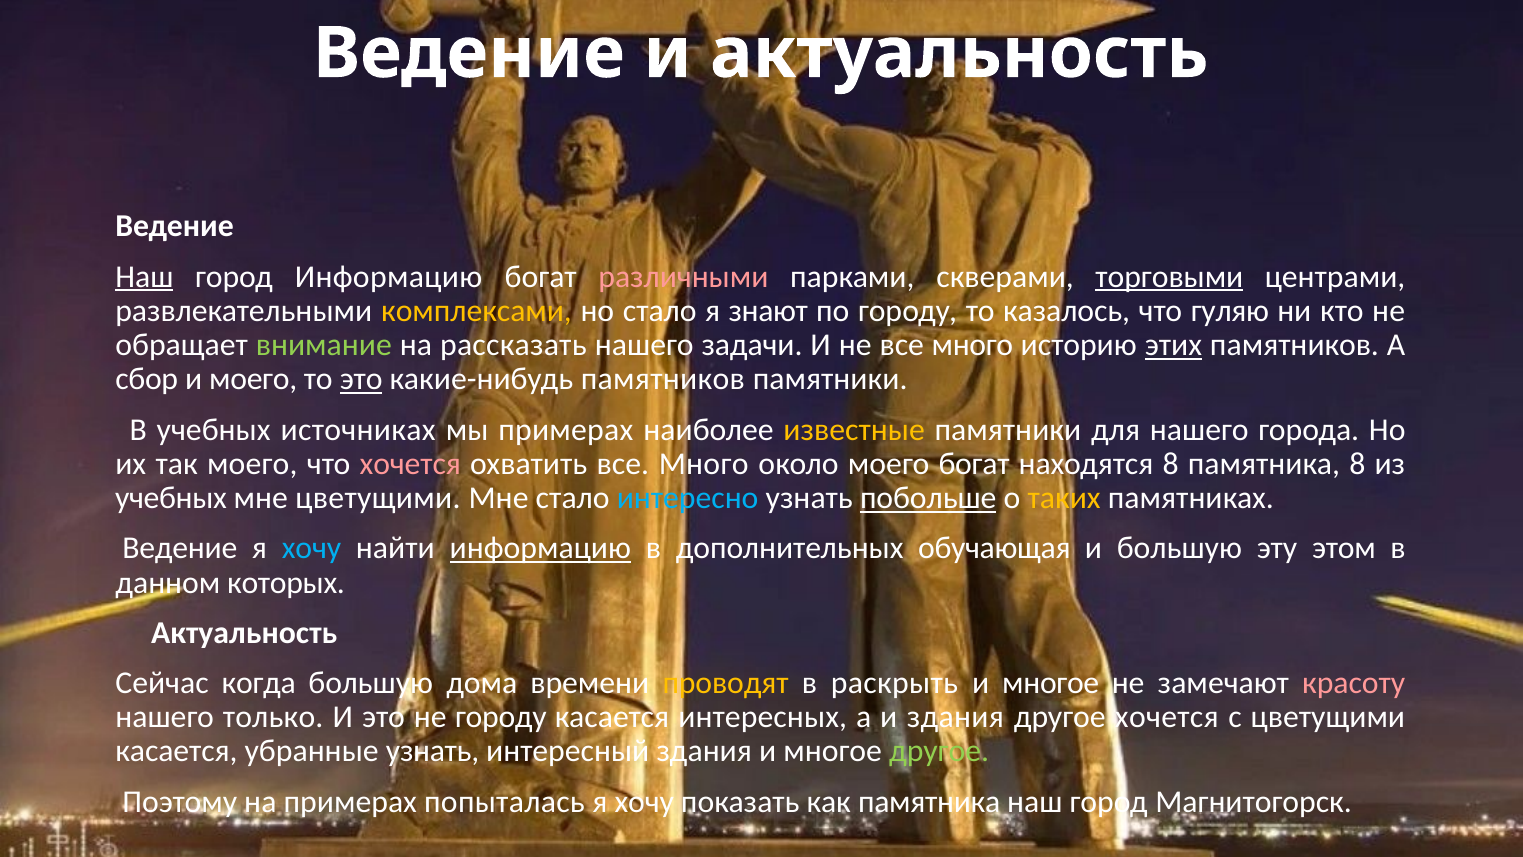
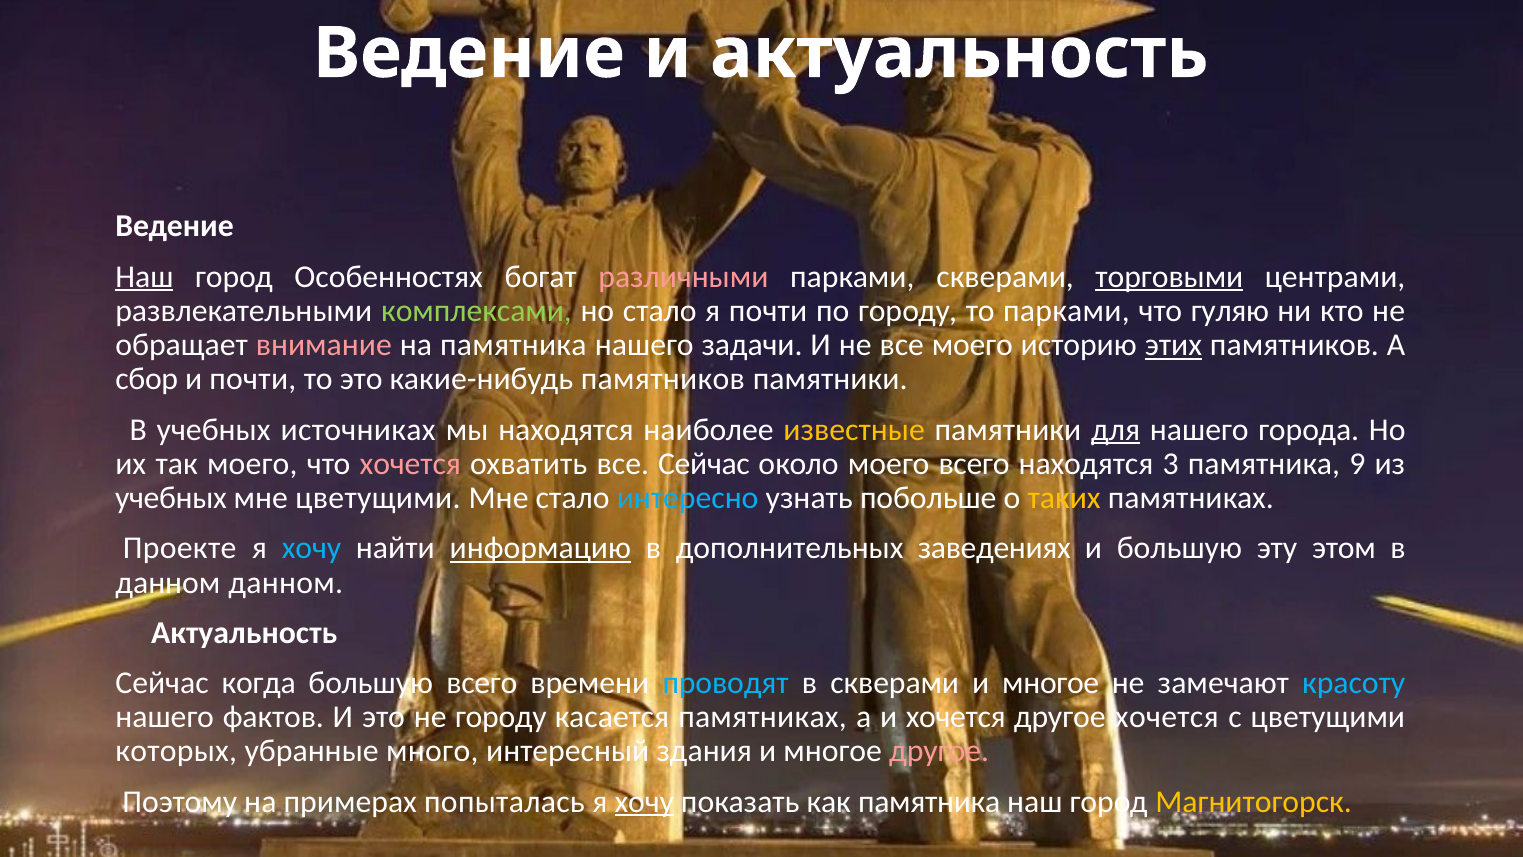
город Информацию: Информацию -> Особенностях
комплексами colour: yellow -> light green
я знают: знают -> почти
то казалось: казалось -> парками
внимание colour: light green -> pink
на рассказать: рассказать -> памятника
не все много: много -> моего
и моего: моего -> почти
это at (361, 379) underline: present -> none
мы примерах: примерах -> находятся
для underline: none -> present
охватить все Много: Много -> Сейчас
моего богат: богат -> всего
находятся 8: 8 -> 3
памятника 8: 8 -> 9
побольше underline: present -> none
Ведение at (180, 548): Ведение -> Проекте
обучающая: обучающая -> заведениях
данном которых: которых -> данном
большую дома: дома -> всего
проводят colour: yellow -> light blue
в раскрыть: раскрыть -> скверами
красоту colour: pink -> light blue
только: только -> фактов
касается интересных: интересных -> памятниках
и здания: здания -> хочется
касается at (176, 751): касается -> которых
убранные узнать: узнать -> много
другое at (939, 751) colour: light green -> pink
хочу at (644, 801) underline: none -> present
Магнитогорск colour: white -> yellow
